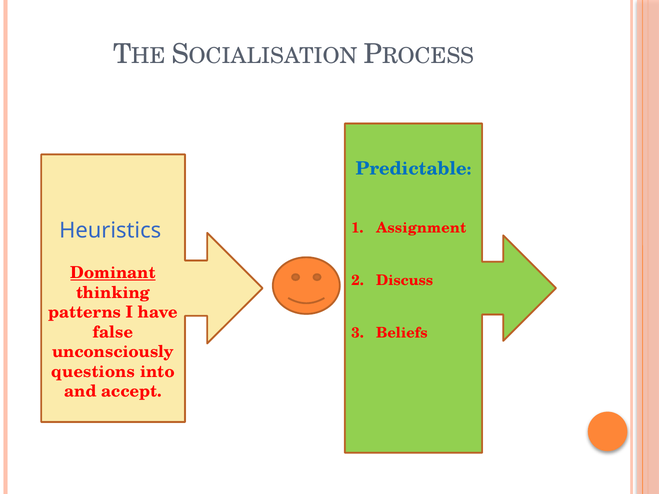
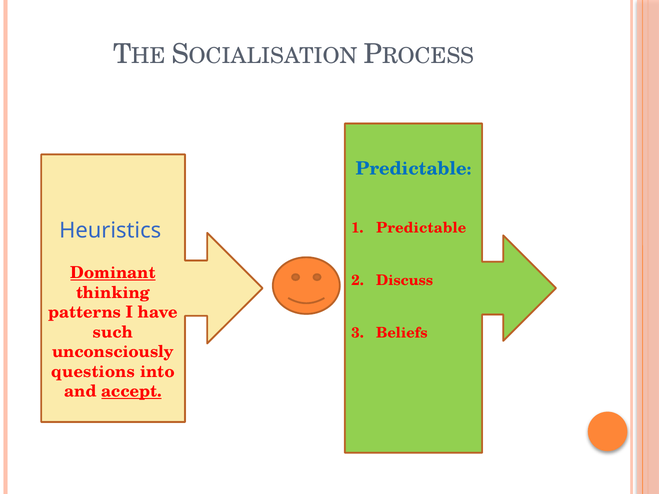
Assignment at (421, 228): Assignment -> Predictable
false: false -> such
accept underline: none -> present
